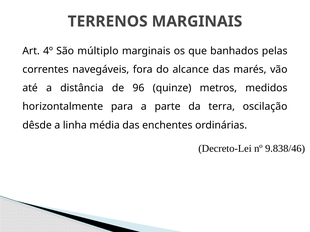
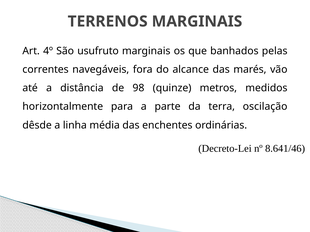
múltiplo: múltiplo -> usufruto
96: 96 -> 98
9.838/46: 9.838/46 -> 8.641/46
